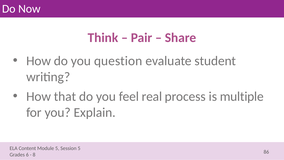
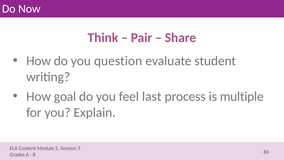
that: that -> goal
real: real -> last
